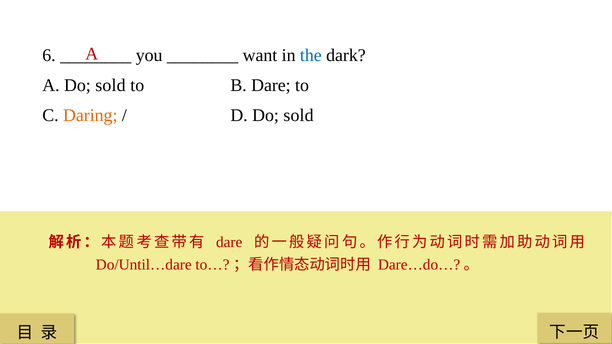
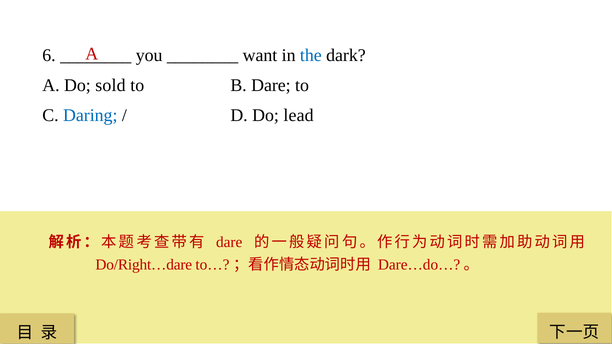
Daring colour: orange -> blue
D Do sold: sold -> lead
Do/Until…dare: Do/Until…dare -> Do/Right…dare
